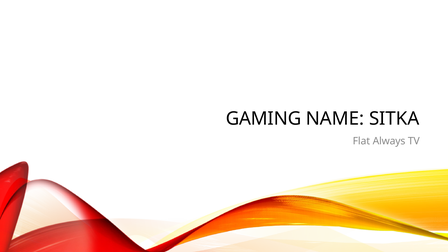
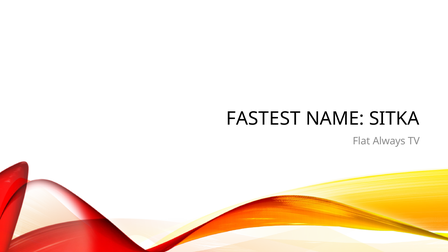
GAMING: GAMING -> FASTEST
